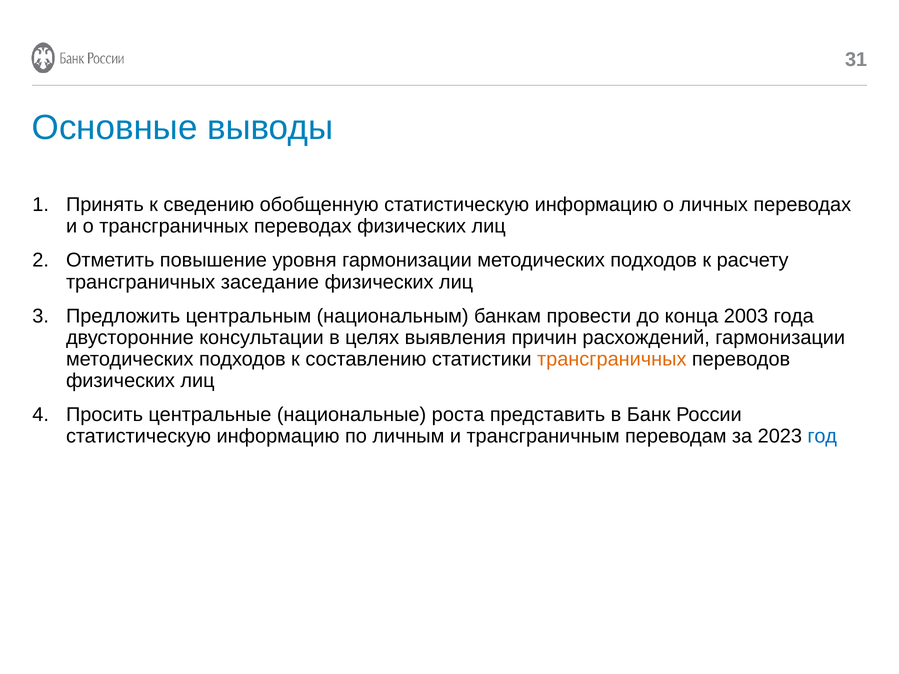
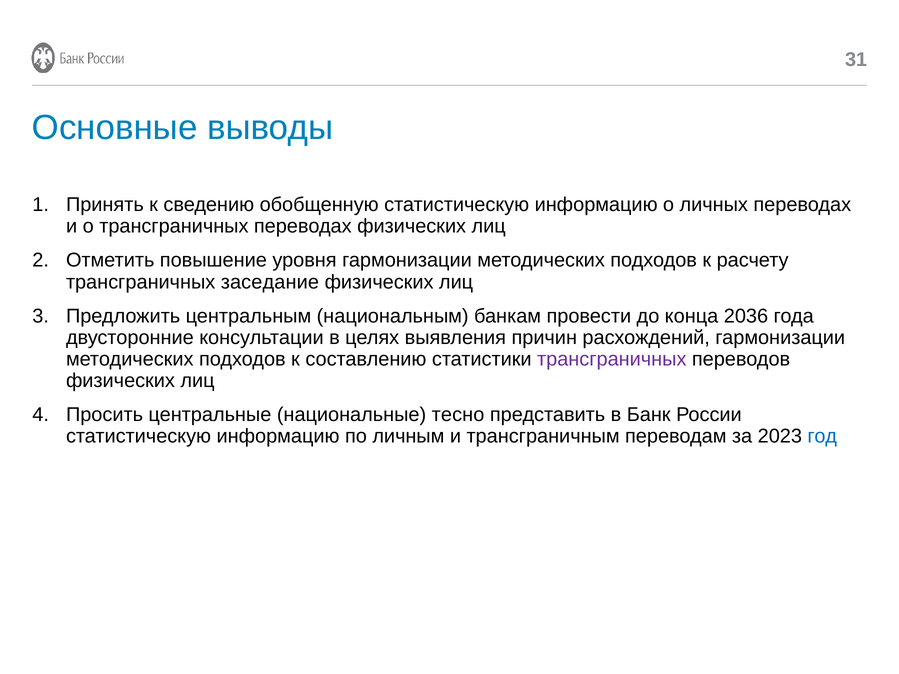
2003: 2003 -> 2036
трансграничных at (612, 359) colour: orange -> purple
роста: роста -> тесно
